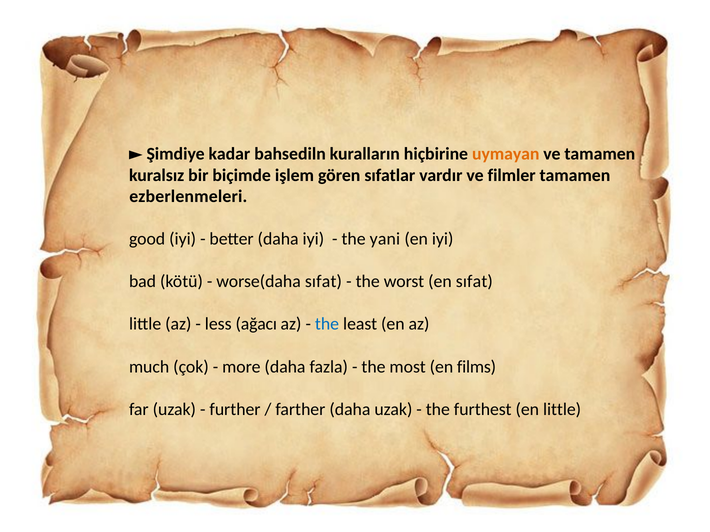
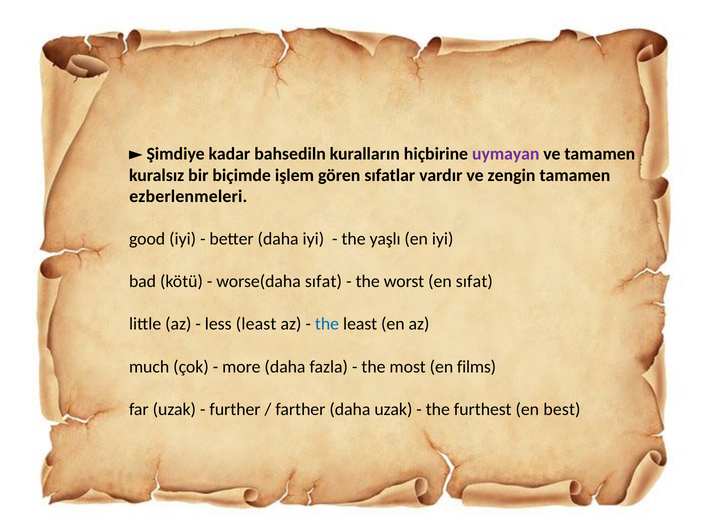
uymayan colour: orange -> purple
filmler: filmler -> zengin
yani: yani -> yaşlı
less ağacı: ağacı -> least
en little: little -> best
